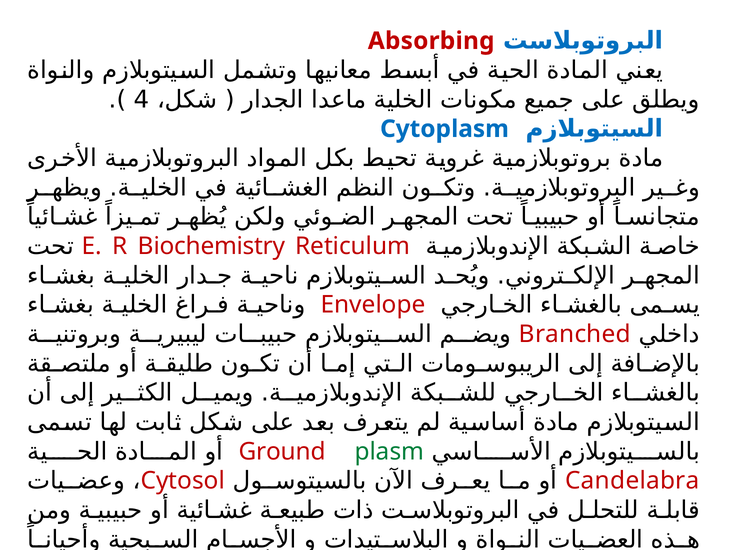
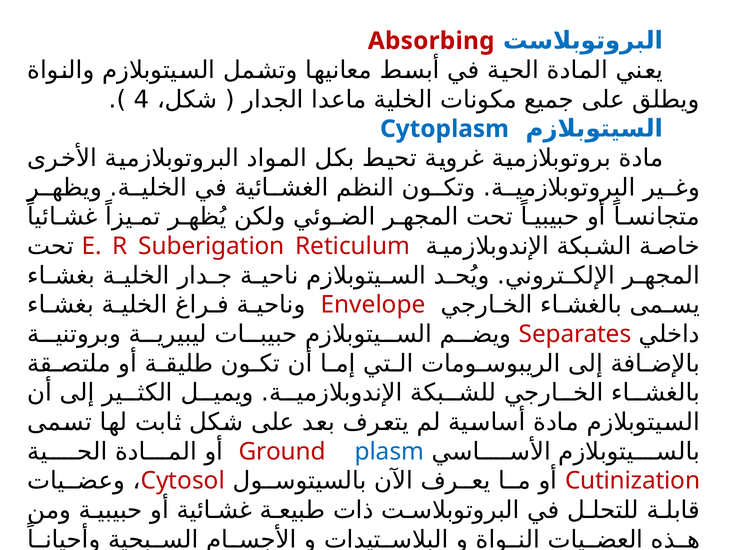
Biochemistry: Biochemistry -> Suberigation
Branched: Branched -> Separates
plasm colour: green -> blue
Candelabra: Candelabra -> Cutinization
